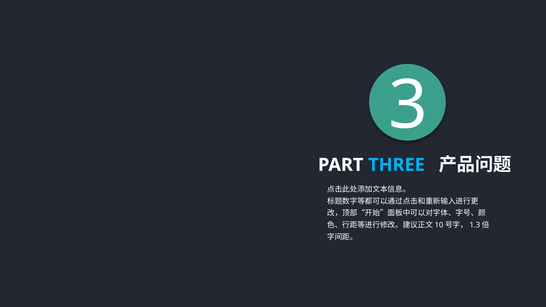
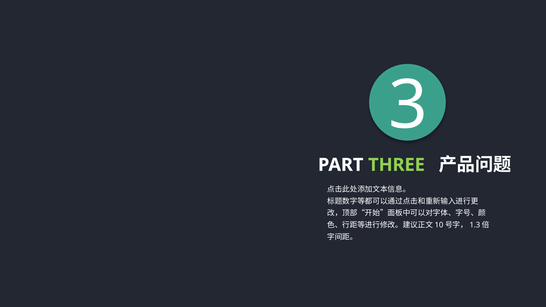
THREE colour: light blue -> light green
